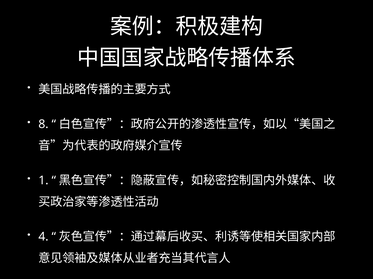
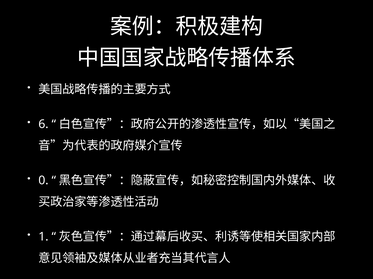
8: 8 -> 6
1: 1 -> 0
4: 4 -> 1
